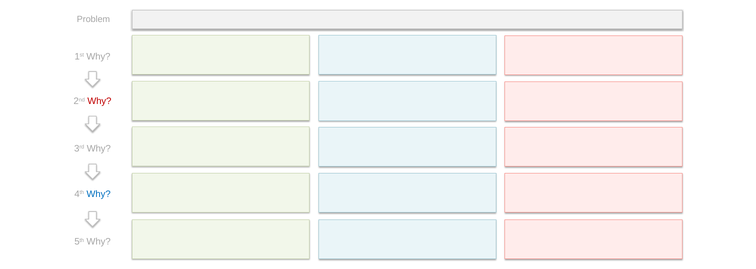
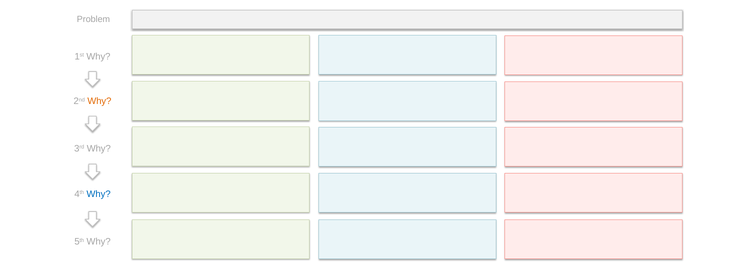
Why at (99, 102) colour: red -> orange
